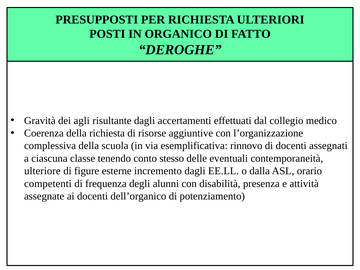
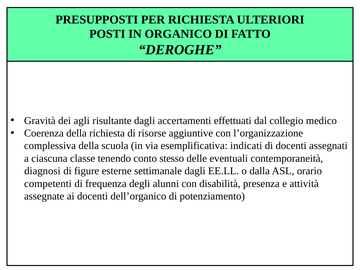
rinnovo: rinnovo -> indicati
ulteriore: ulteriore -> diagnosi
incremento: incremento -> settimanale
